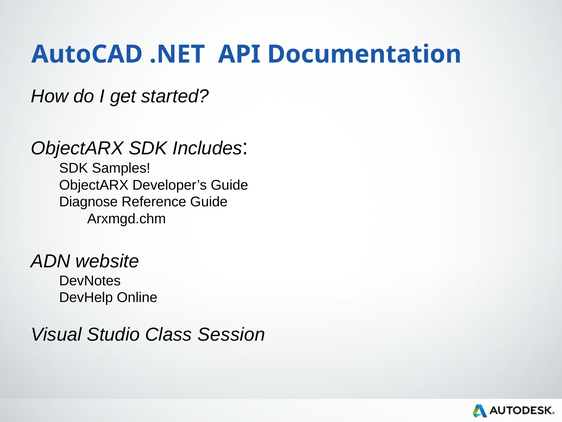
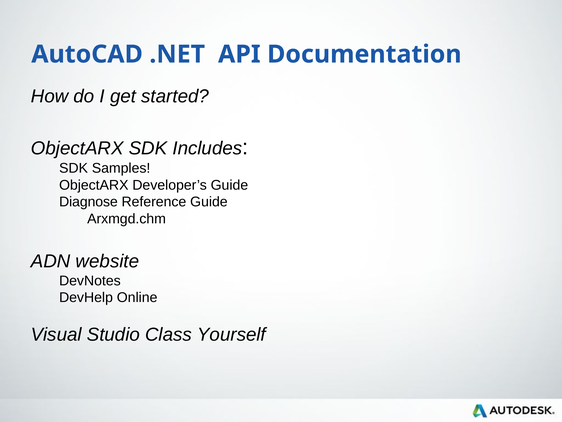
Session: Session -> Yourself
